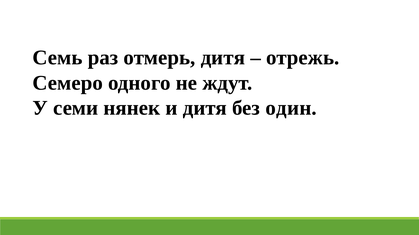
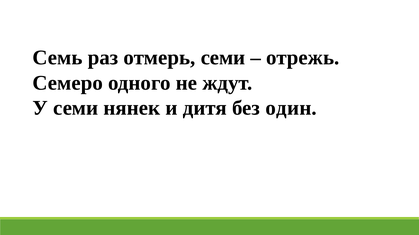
отмерь дитя: дитя -> семи
